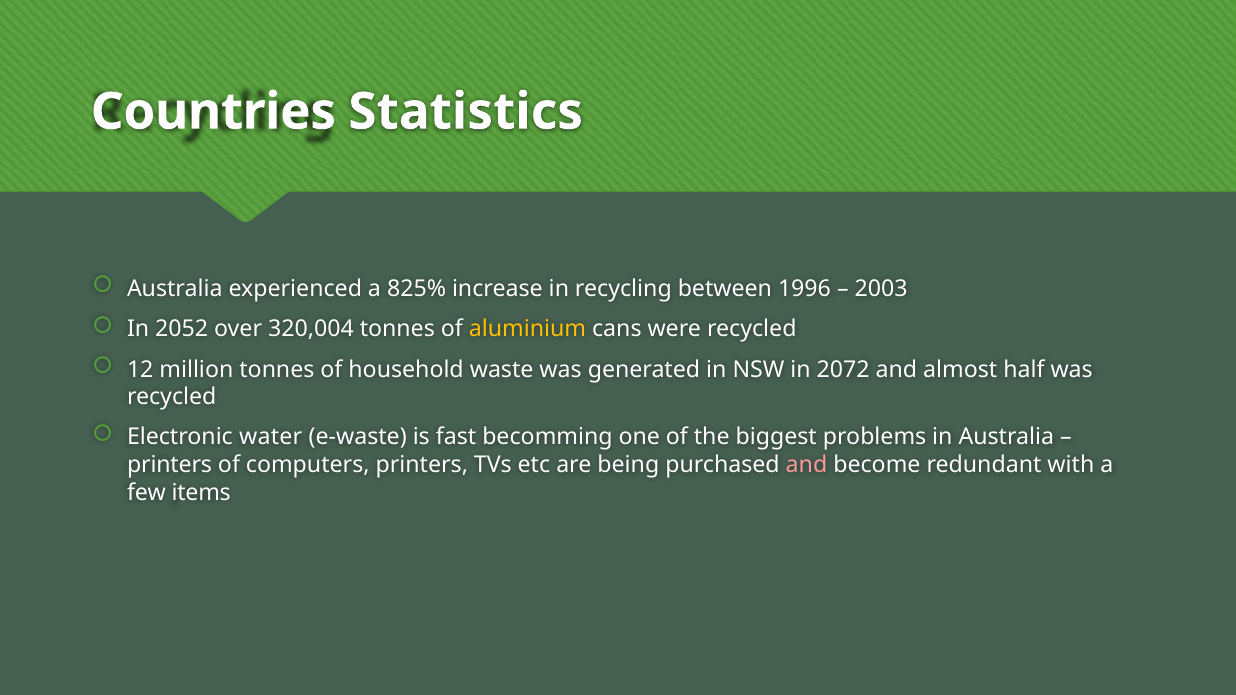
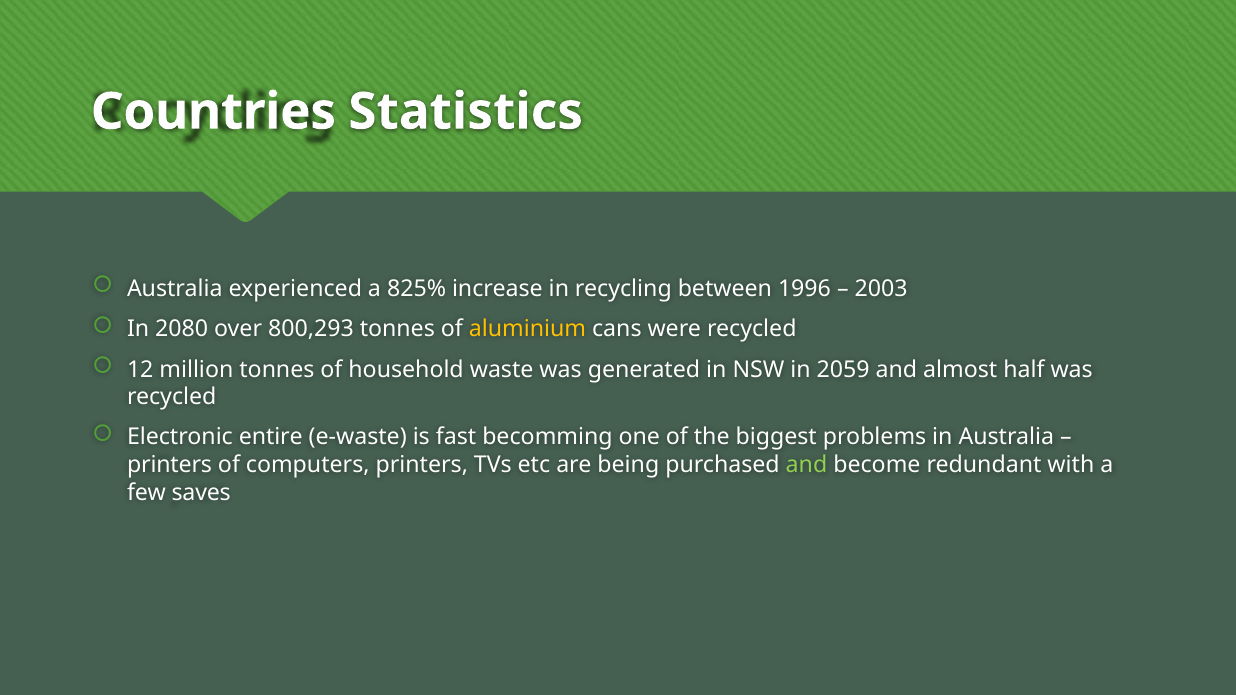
2052: 2052 -> 2080
320,004: 320,004 -> 800,293
2072: 2072 -> 2059
water: water -> entire
and at (806, 465) colour: pink -> light green
items: items -> saves
